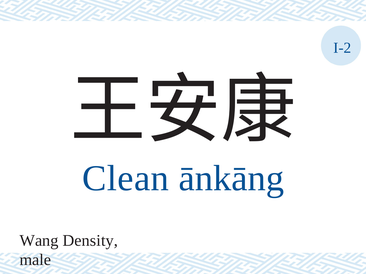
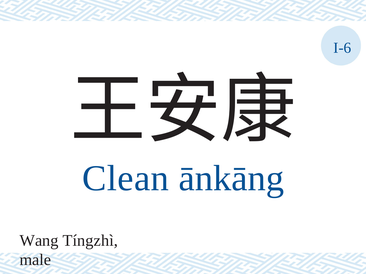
I-2: I-2 -> I-6
Density: Density -> Tíngzhì
